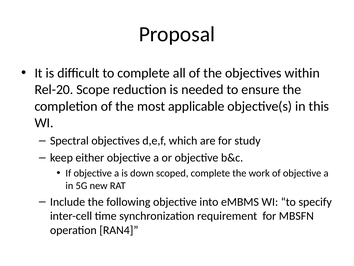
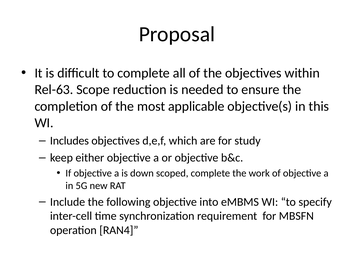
Rel-20: Rel-20 -> Rel-63
Spectral: Spectral -> Includes
